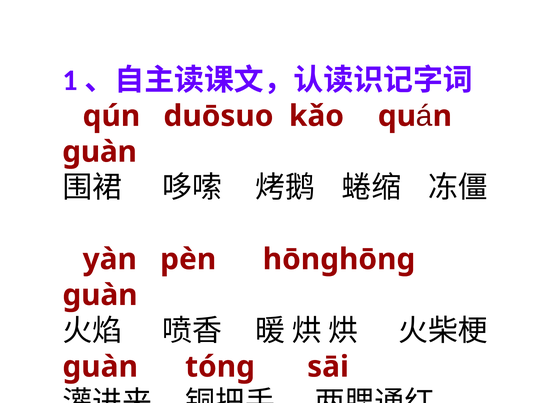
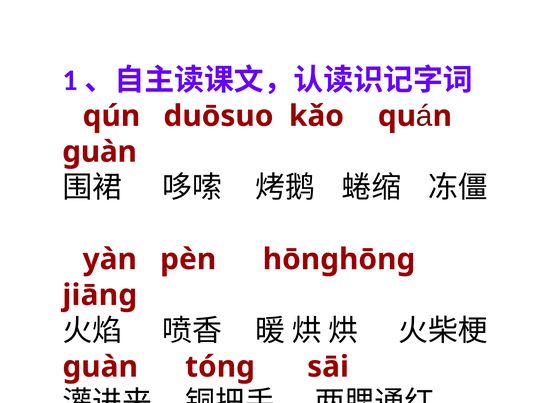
guàn at (100, 296): guàn -> jiāng
